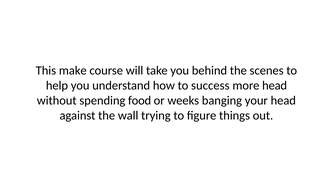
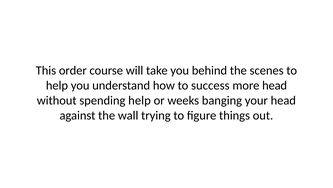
make: make -> order
spending food: food -> help
